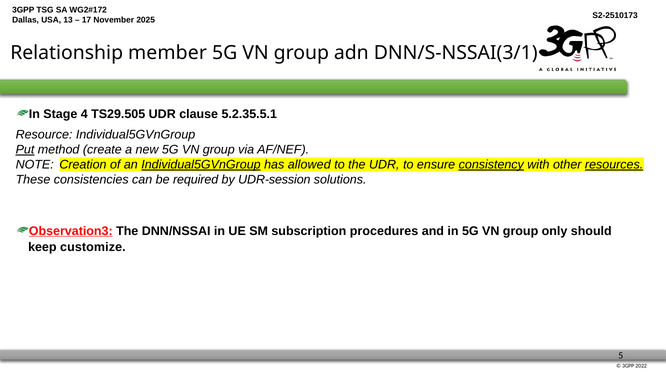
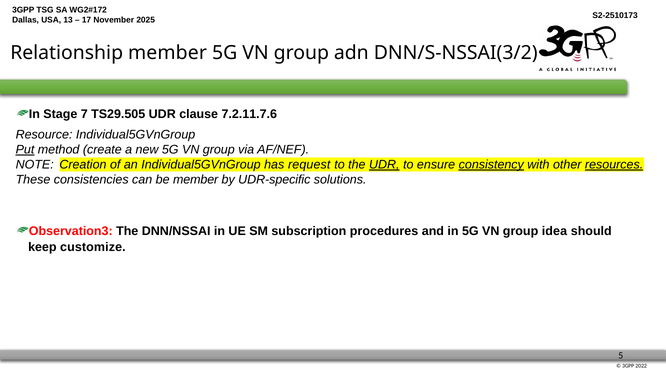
DNN/S-NSSAI(3/1: DNN/S-NSSAI(3/1 -> DNN/S-NSSAI(3/2
4: 4 -> 7
5.2.35.5.1: 5.2.35.5.1 -> 7.2.11.7.6
Individual5GVnGroup at (201, 165) underline: present -> none
allowed: allowed -> request
UDR at (384, 165) underline: none -> present
be required: required -> member
UDR-session: UDR-session -> UDR-specific
Observation3 underline: present -> none
only: only -> idea
